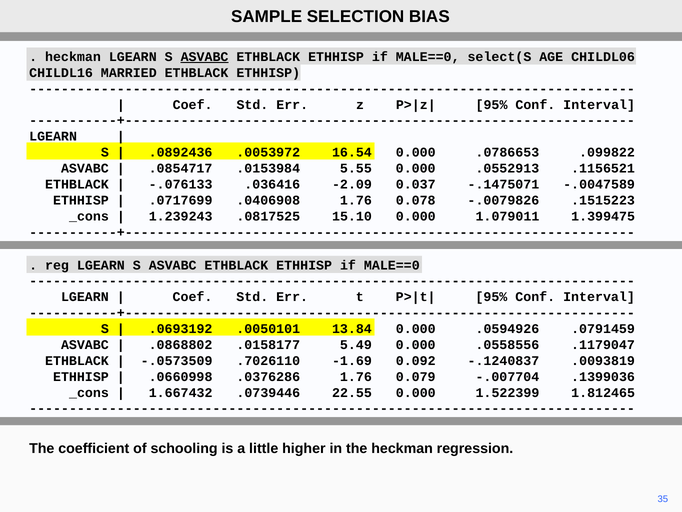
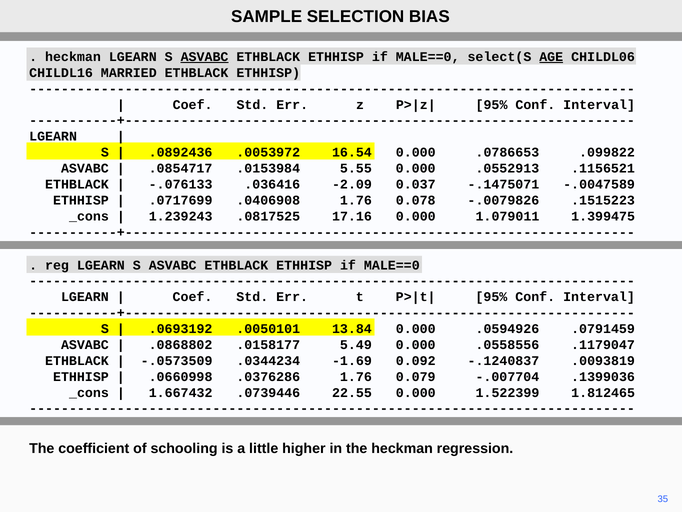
AGE underline: none -> present
15.10: 15.10 -> 17.16
.7026110: .7026110 -> .0344234
